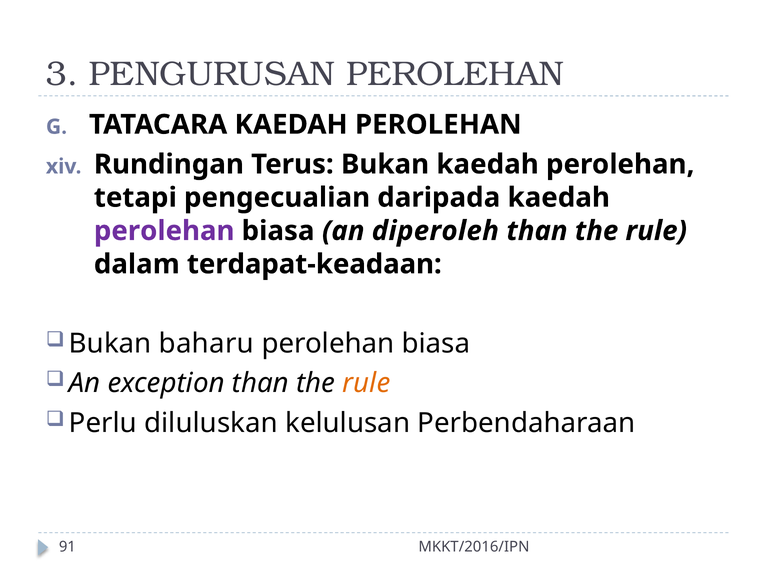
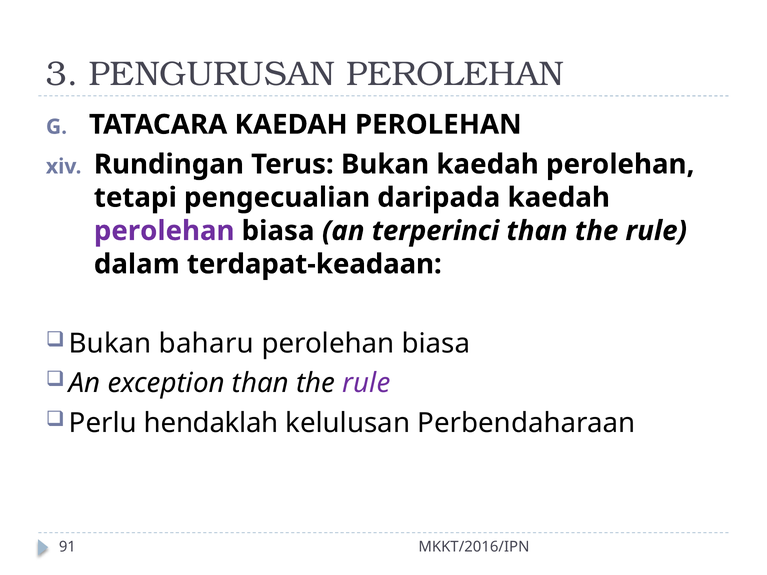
diperoleh: diperoleh -> terperinci
rule at (366, 383) colour: orange -> purple
diluluskan: diluluskan -> hendaklah
